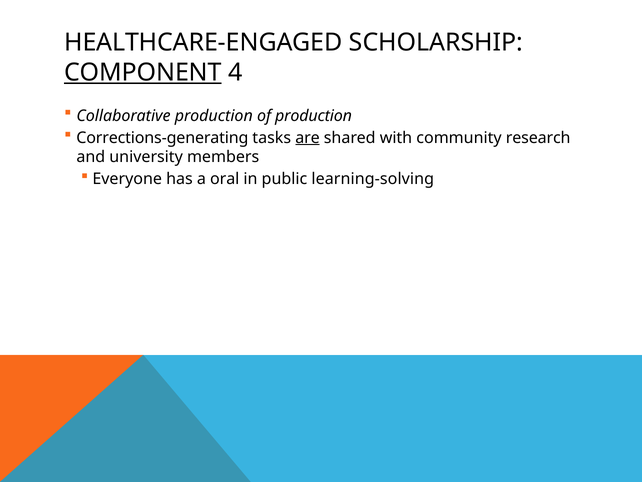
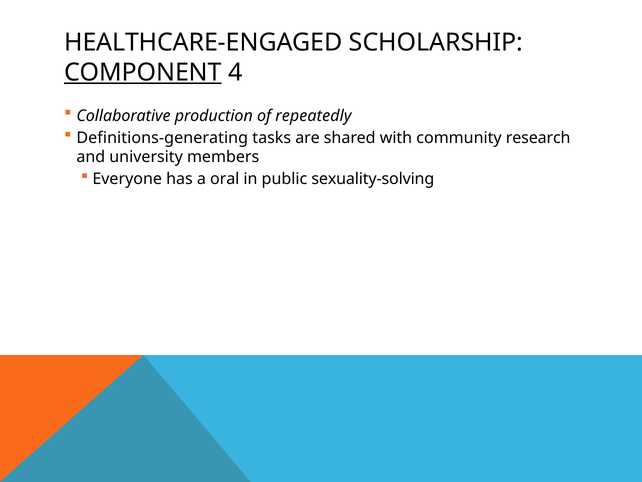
of production: production -> repeatedly
Corrections-generating: Corrections-generating -> Definitions-generating
are underline: present -> none
learning-solving: learning-solving -> sexuality-solving
